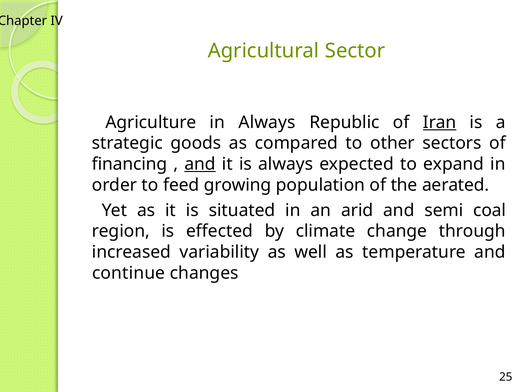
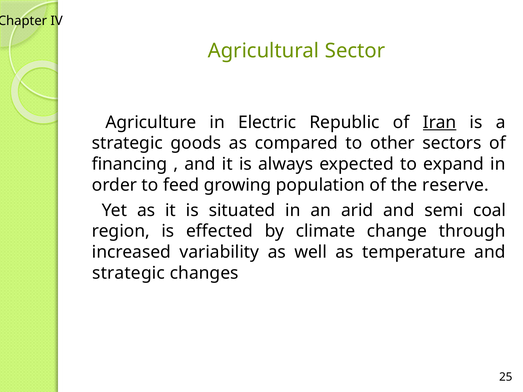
in Always: Always -> Electric
and at (200, 164) underline: present -> none
aerated: aerated -> reserve
continue at (129, 273): continue -> strategic
